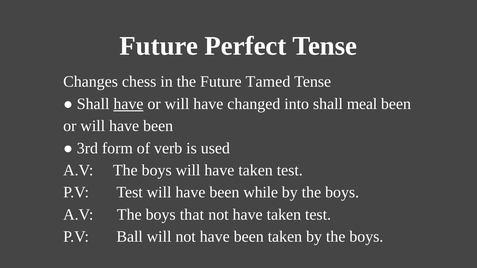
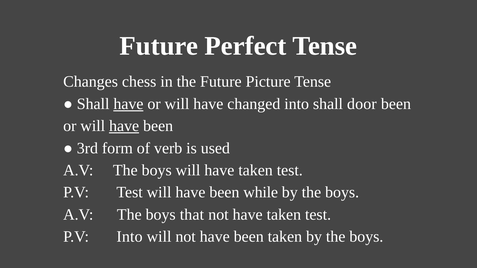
Tamed: Tamed -> Picture
meal: meal -> door
have at (124, 126) underline: none -> present
P.V Ball: Ball -> Into
